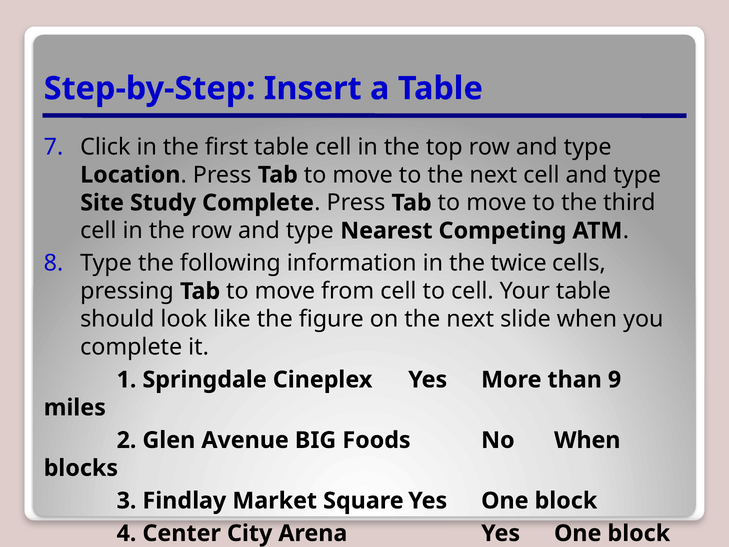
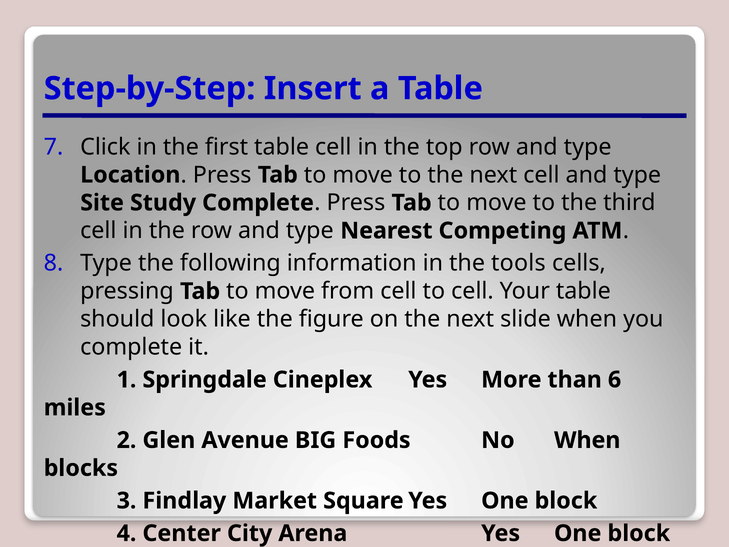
twice: twice -> tools
9: 9 -> 6
